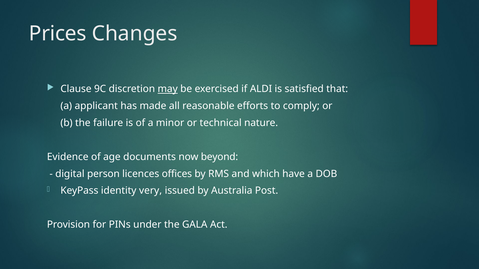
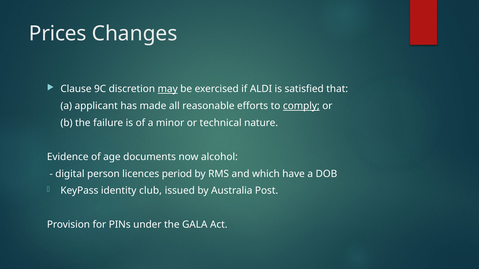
comply underline: none -> present
beyond: beyond -> alcohol
offices: offices -> period
very: very -> club
